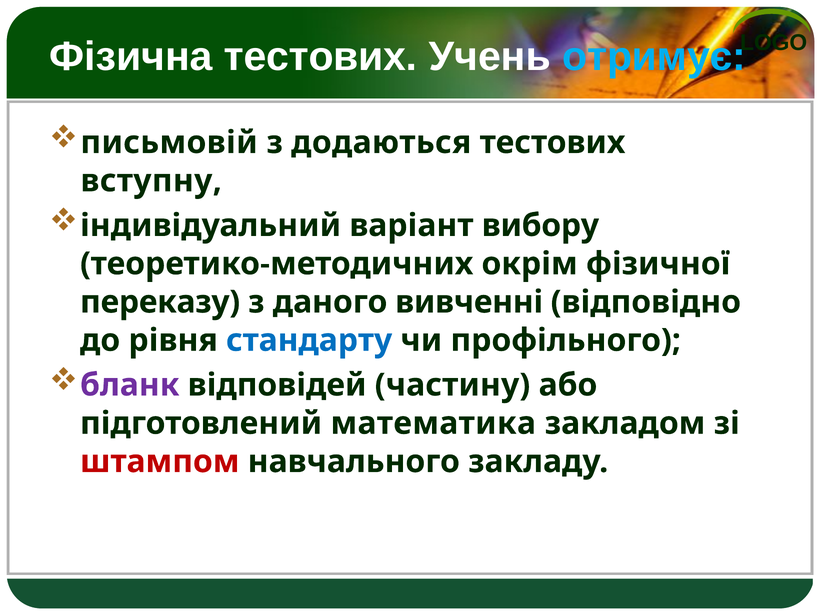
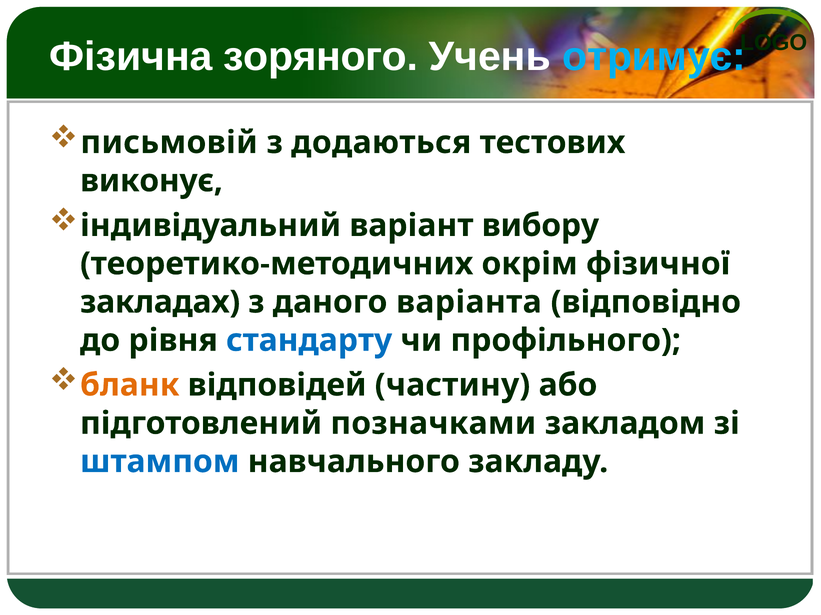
Фізична тестових: тестових -> зоряного
вступну: вступну -> виконує
переказу: переказу -> закладах
вивченні: вивченні -> варіанта
бланк colour: purple -> orange
математика: математика -> позначками
штампом colour: red -> blue
